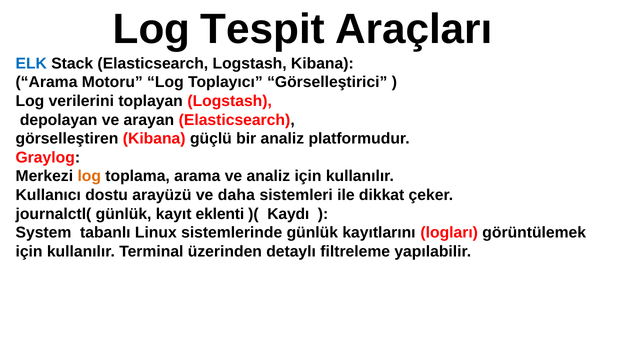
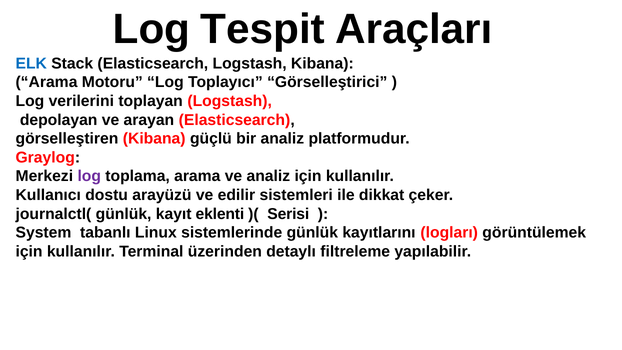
log at (89, 176) colour: orange -> purple
daha: daha -> edilir
Kaydı: Kaydı -> Serisi
